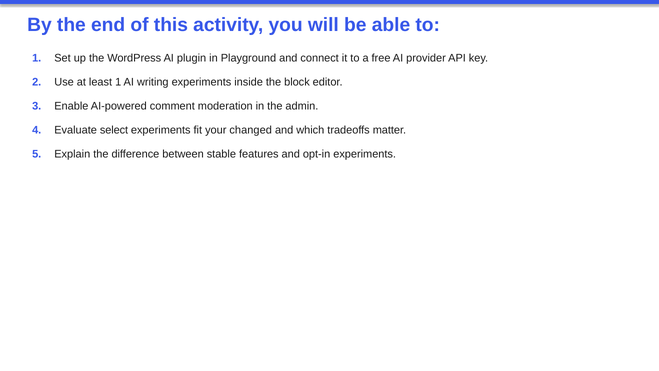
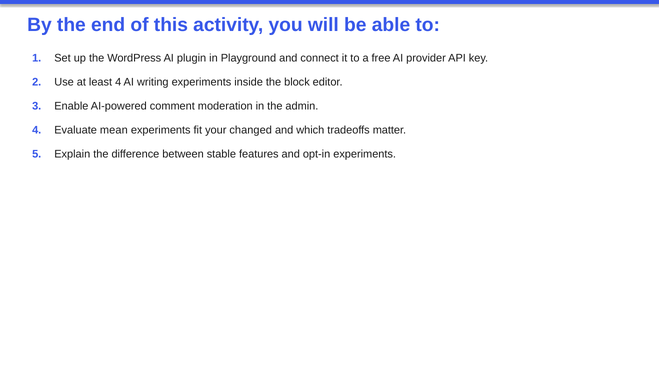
least 1: 1 -> 4
select: select -> mean
